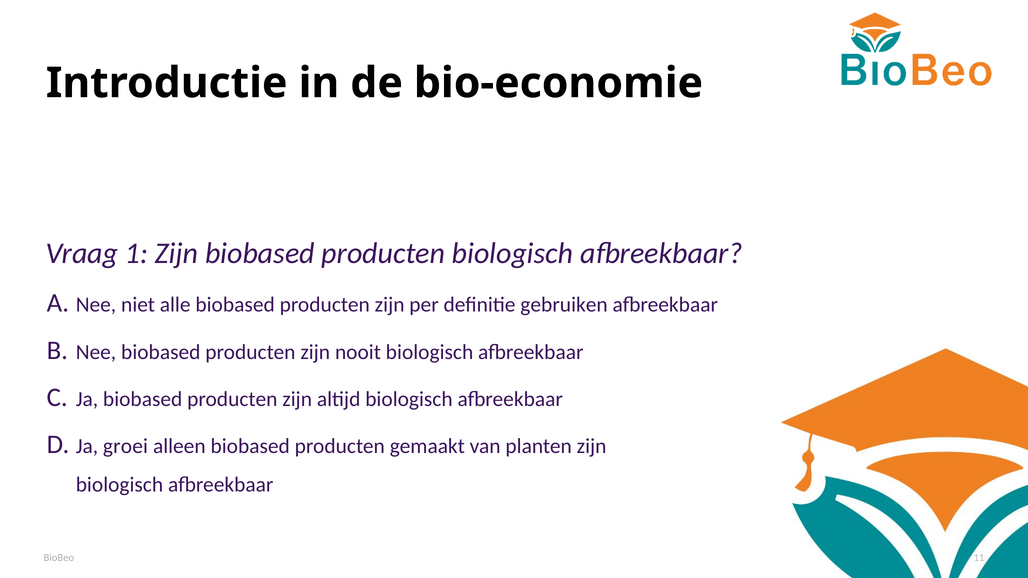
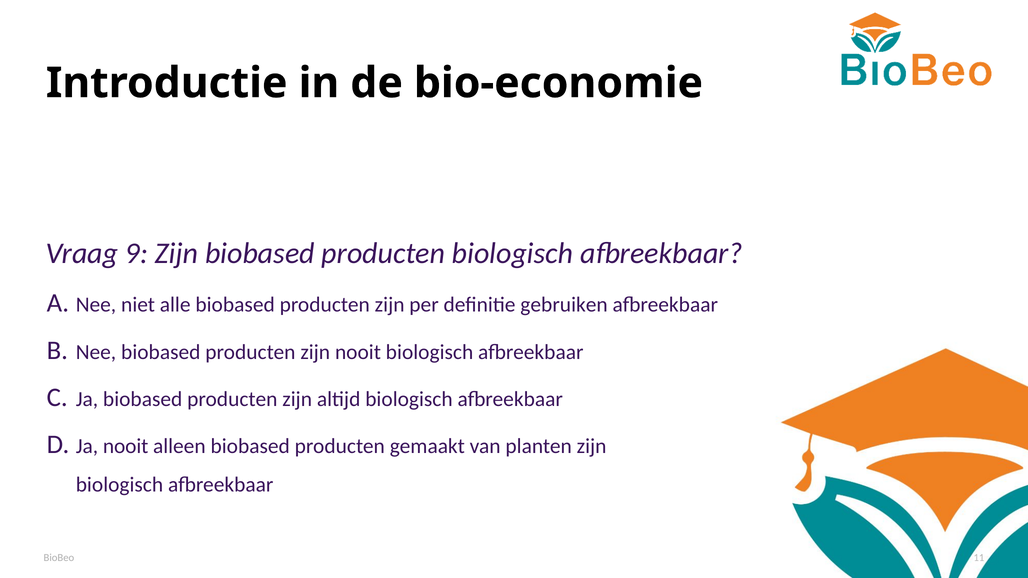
1: 1 -> 9
Ja groei: groei -> nooit
